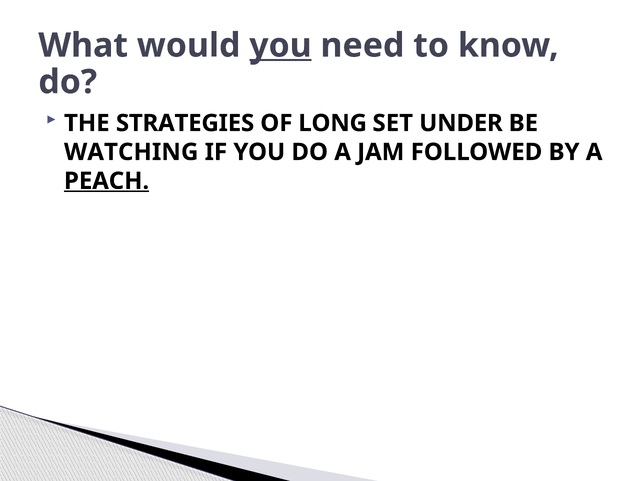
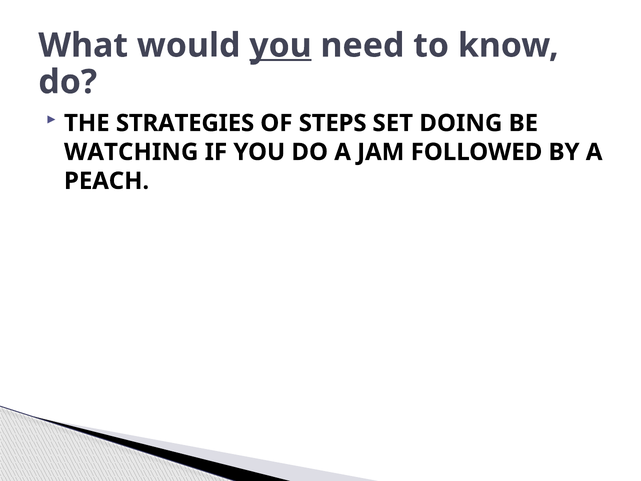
LONG: LONG -> STEPS
UNDER: UNDER -> DOING
PEACH underline: present -> none
